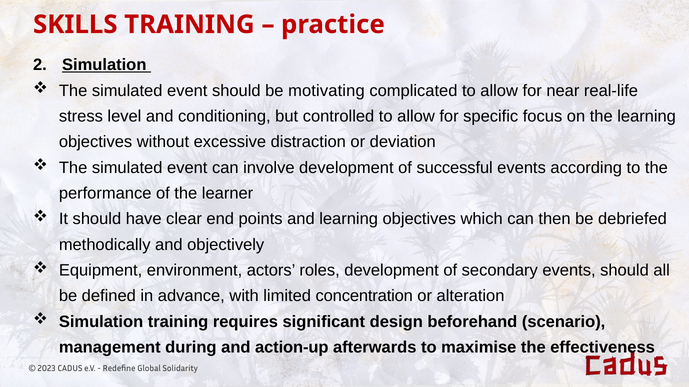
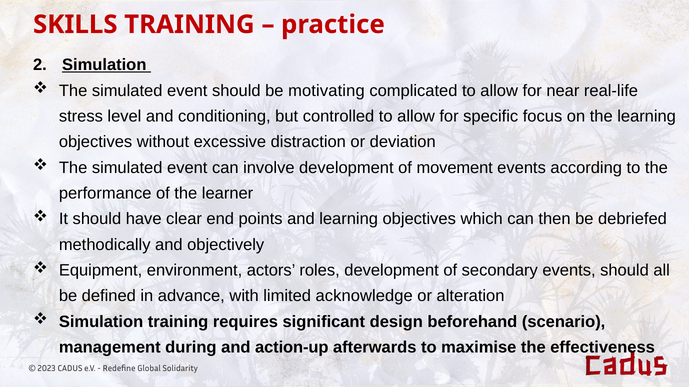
successful: successful -> movement
concentration: concentration -> acknowledge
